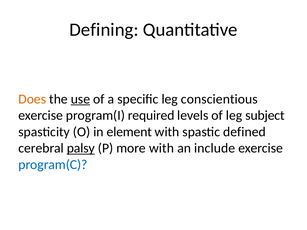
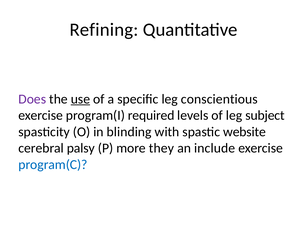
Defining: Defining -> Refining
Does colour: orange -> purple
element: element -> blinding
defined: defined -> website
palsy underline: present -> none
more with: with -> they
